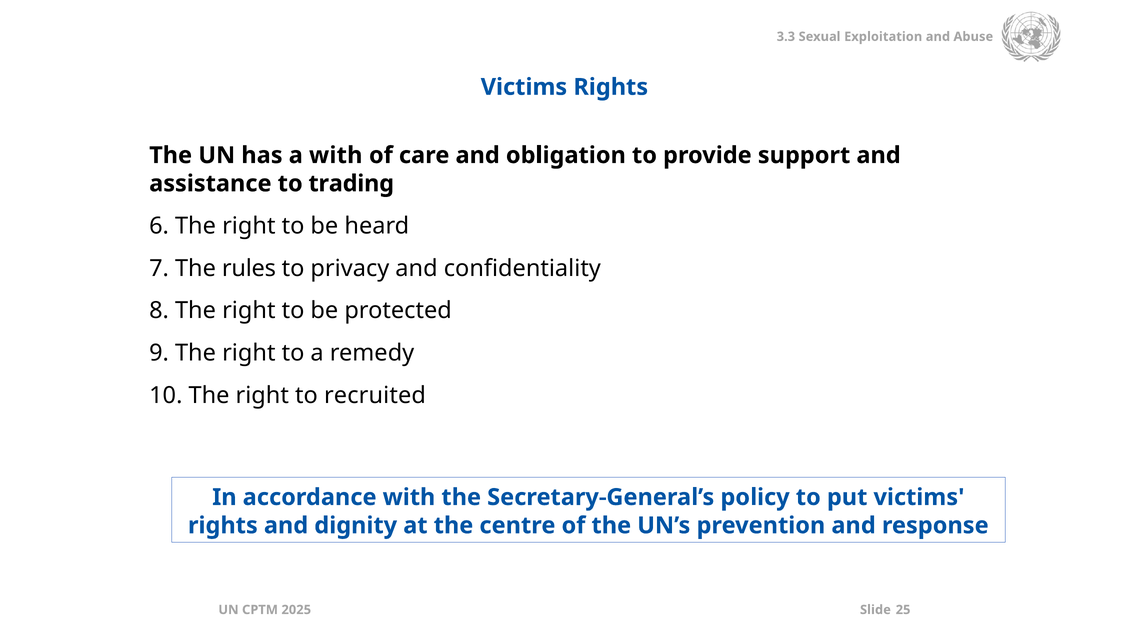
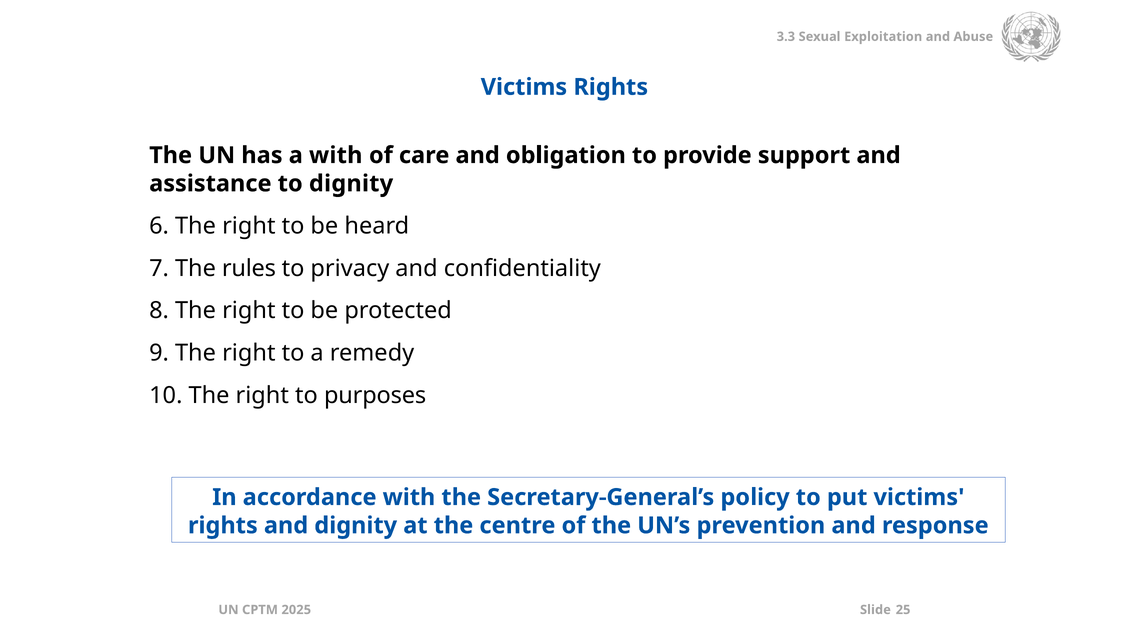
to trading: trading -> dignity
recruited: recruited -> purposes
